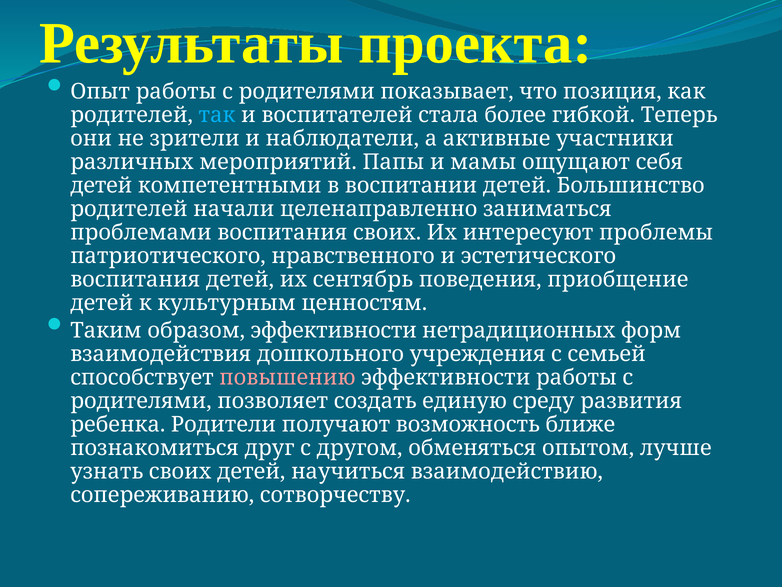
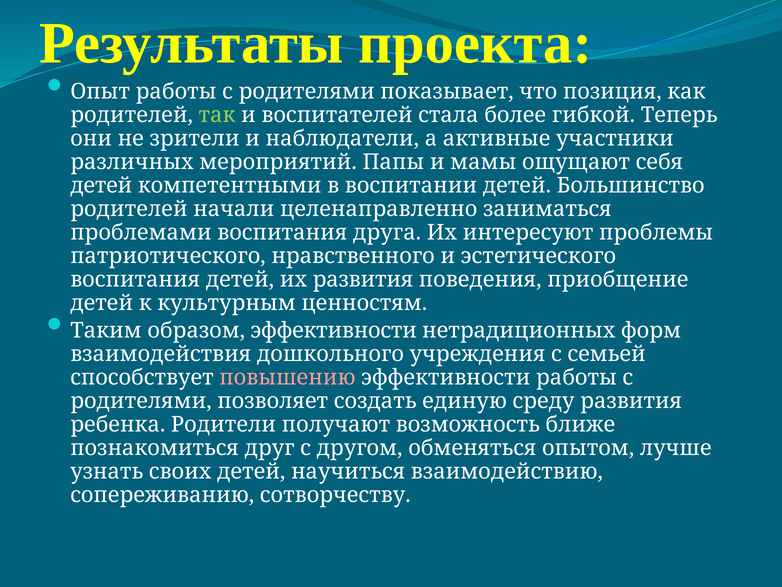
так colour: light blue -> light green
воспитания своих: своих -> друга
их сентябрь: сентябрь -> развития
